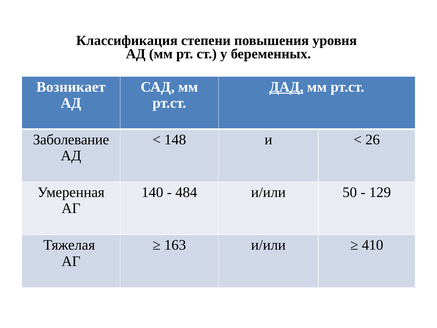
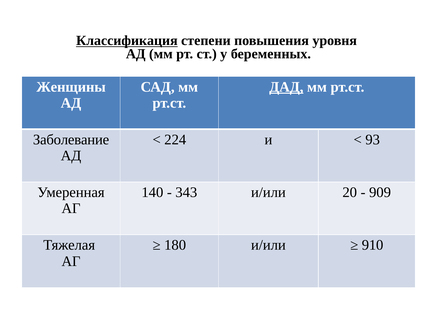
Классификация underline: none -> present
Возникает: Возникает -> Женщины
148: 148 -> 224
26: 26 -> 93
484: 484 -> 343
50: 50 -> 20
129: 129 -> 909
163: 163 -> 180
410: 410 -> 910
